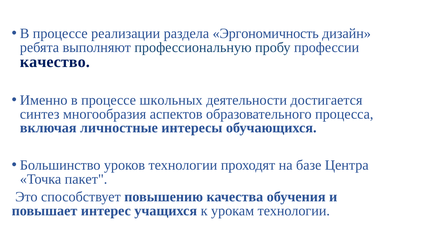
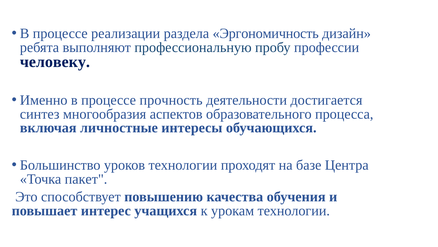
качество: качество -> человеку
школьных: школьных -> прочность
